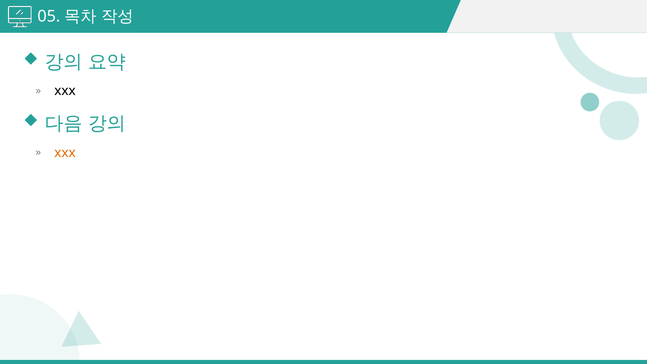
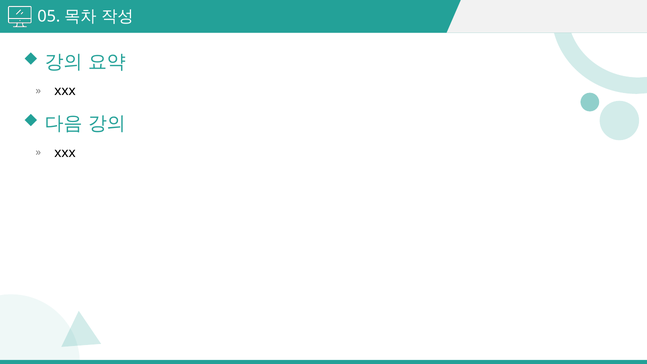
xxx at (65, 153) colour: orange -> black
